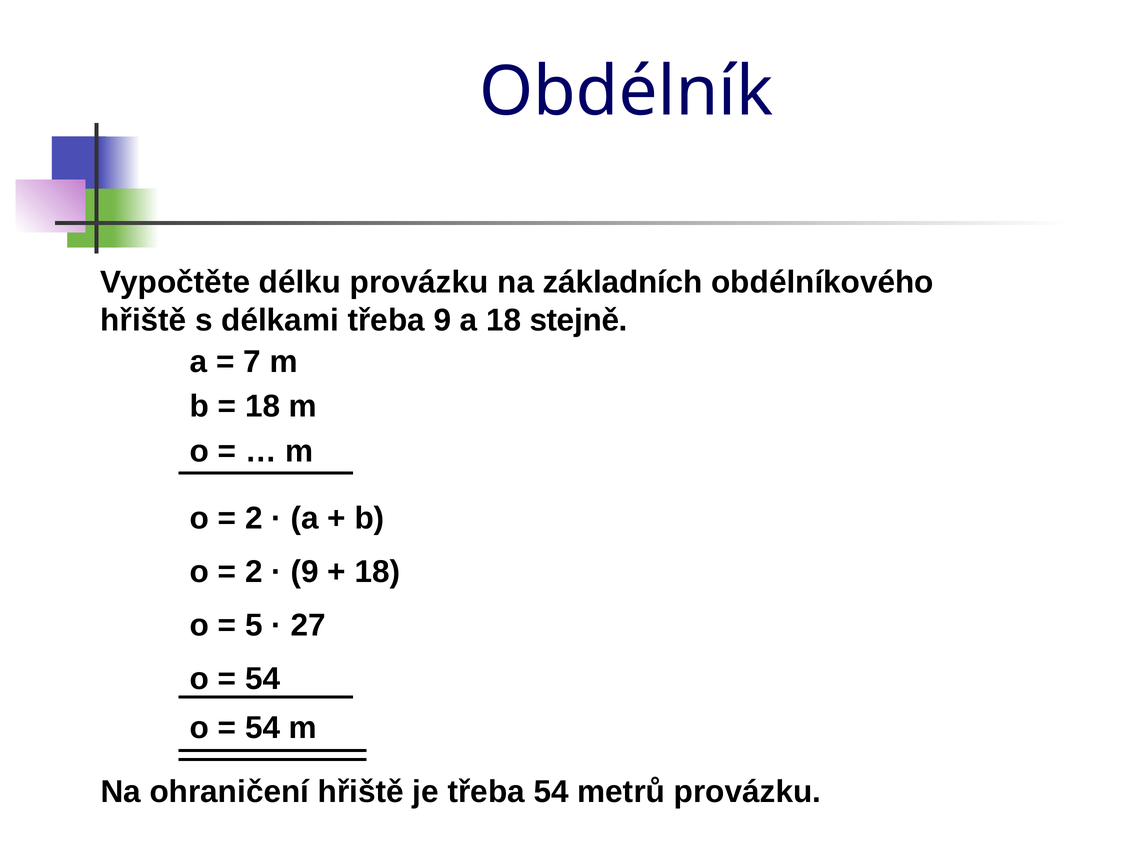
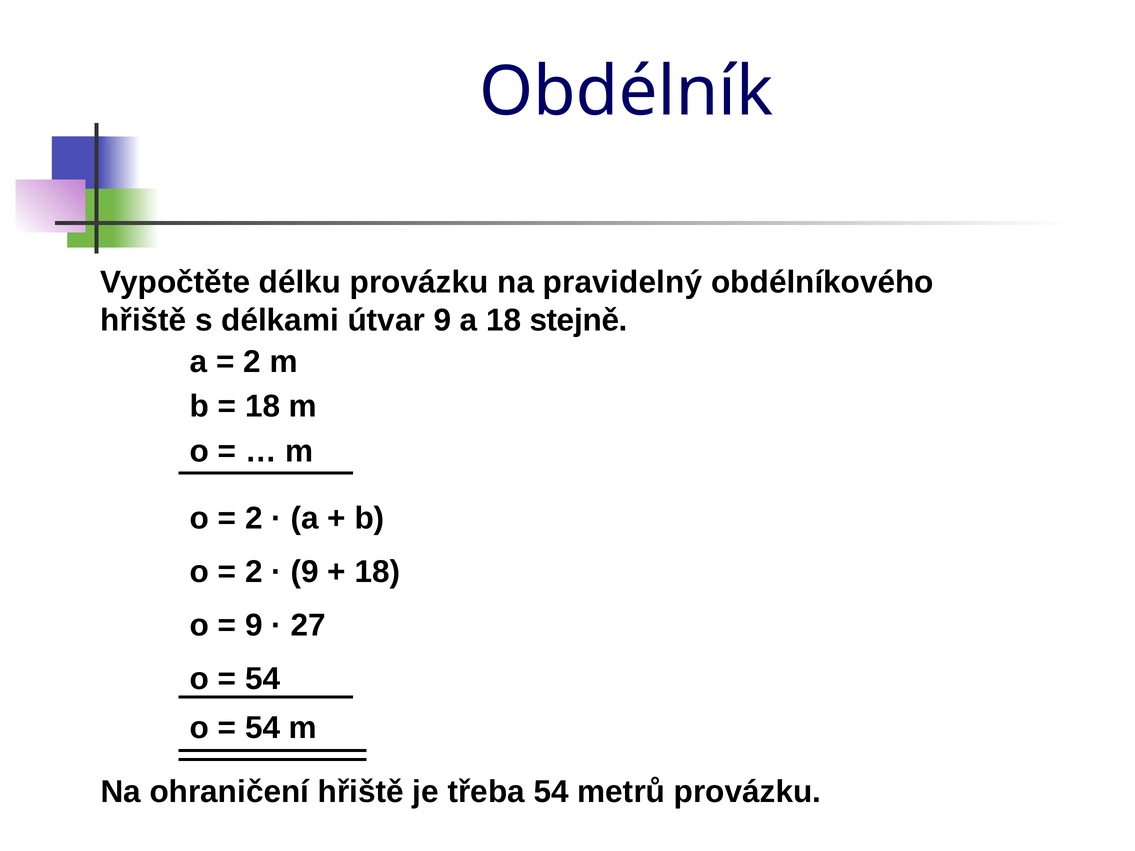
základních: základních -> pravidelný
délkami třeba: třeba -> útvar
7 at (252, 362): 7 -> 2
5 at (254, 626): 5 -> 9
